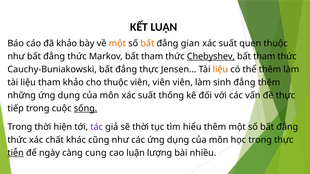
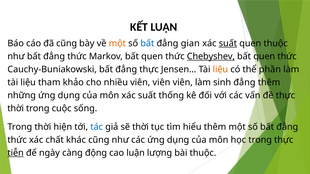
đã khảo: khảo -> cũng
bất at (147, 44) colour: orange -> blue
suất at (228, 44) underline: none -> present
Markov bất tham: tham -> quen
tham at (264, 57): tham -> quen
thể thêm: thêm -> phần
cho thuộc: thuộc -> nhiều
tiếp at (16, 109): tiếp -> thời
sống underline: present -> none
tác colour: purple -> blue
cung: cung -> động
bài nhiều: nhiều -> thuộc
